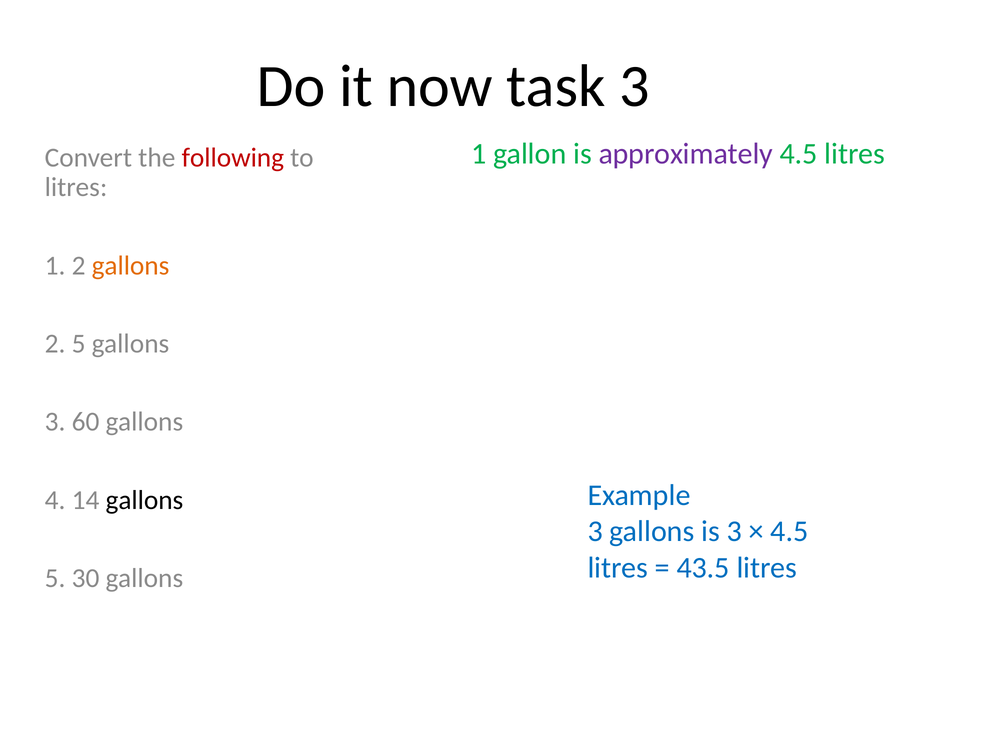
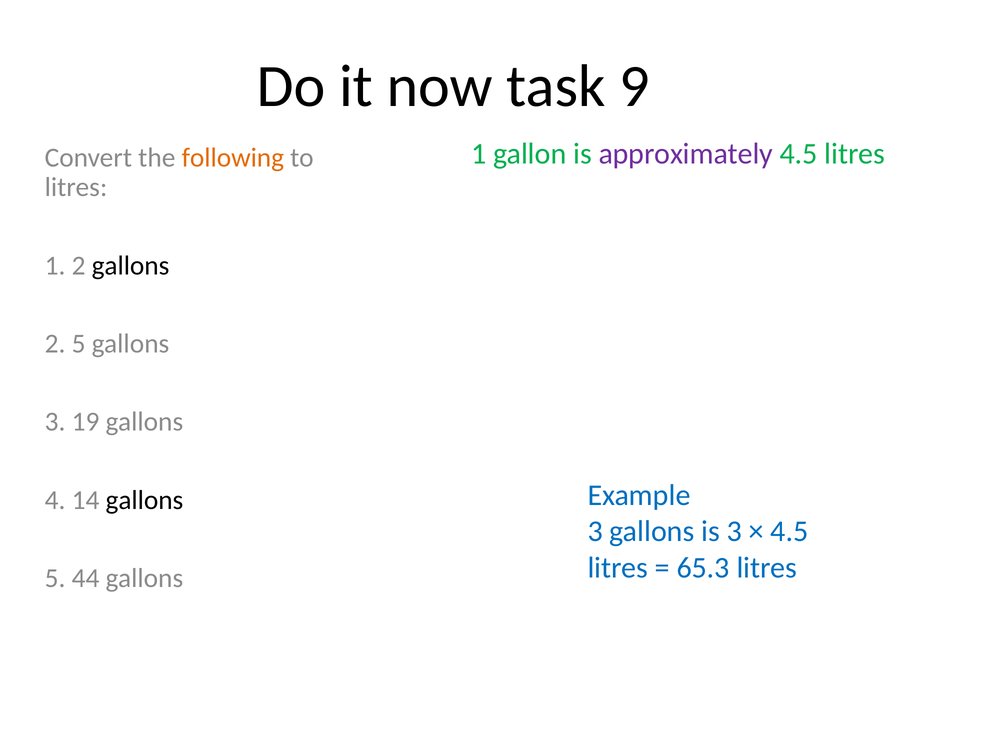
task 3: 3 -> 9
following colour: red -> orange
gallons at (131, 266) colour: orange -> black
60: 60 -> 19
43.5: 43.5 -> 65.3
30: 30 -> 44
